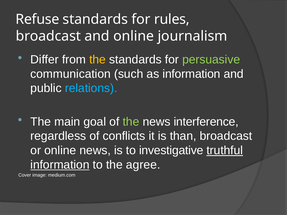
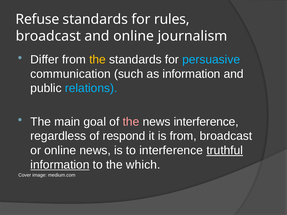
persuasive colour: light green -> light blue
the at (131, 122) colour: light green -> pink
conflicts: conflicts -> respond
is than: than -> from
to investigative: investigative -> interference
agree: agree -> which
